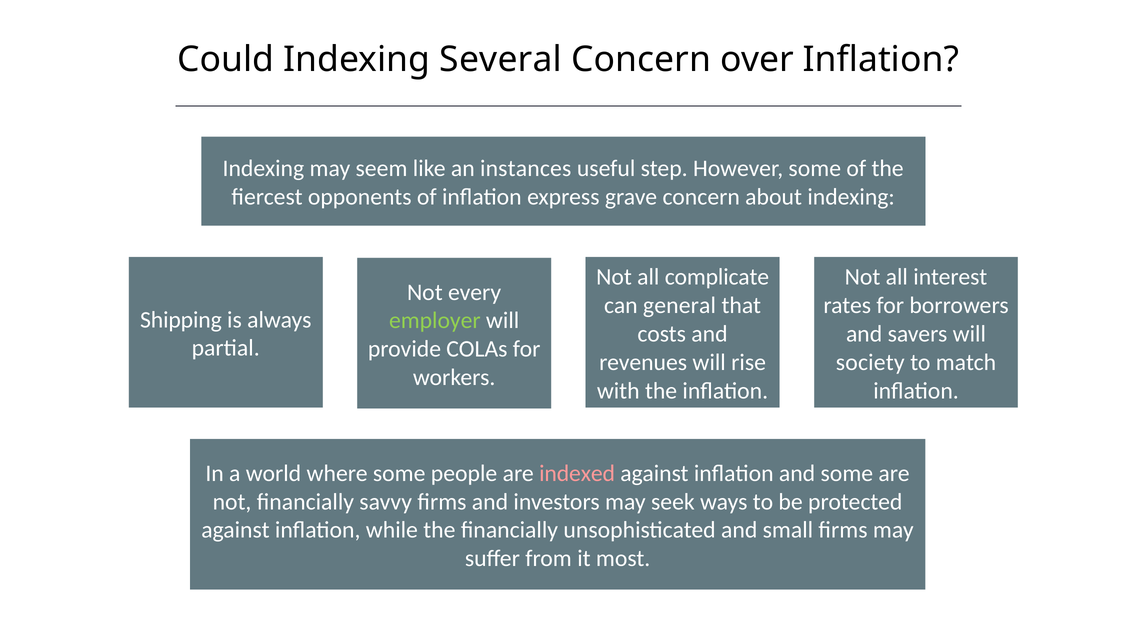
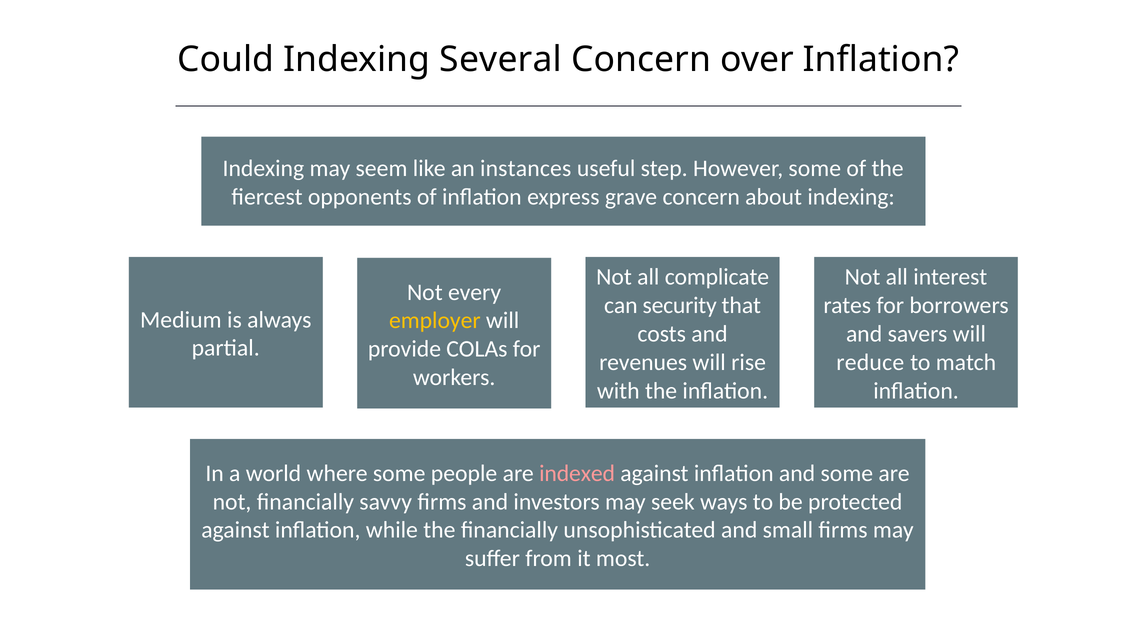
general: general -> security
Shipping: Shipping -> Medium
employer colour: light green -> yellow
society: society -> reduce
